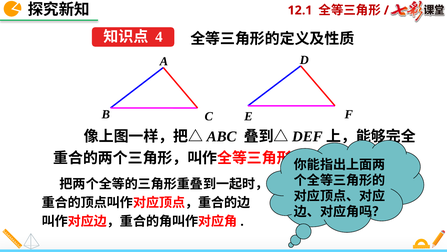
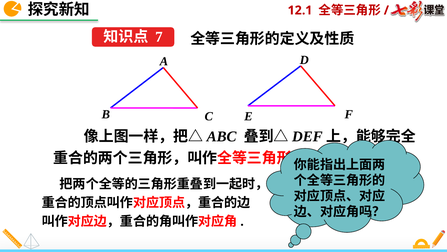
4: 4 -> 7
